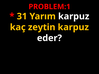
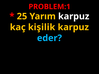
31: 31 -> 25
zeytin: zeytin -> kişilik
eder colour: white -> light blue
